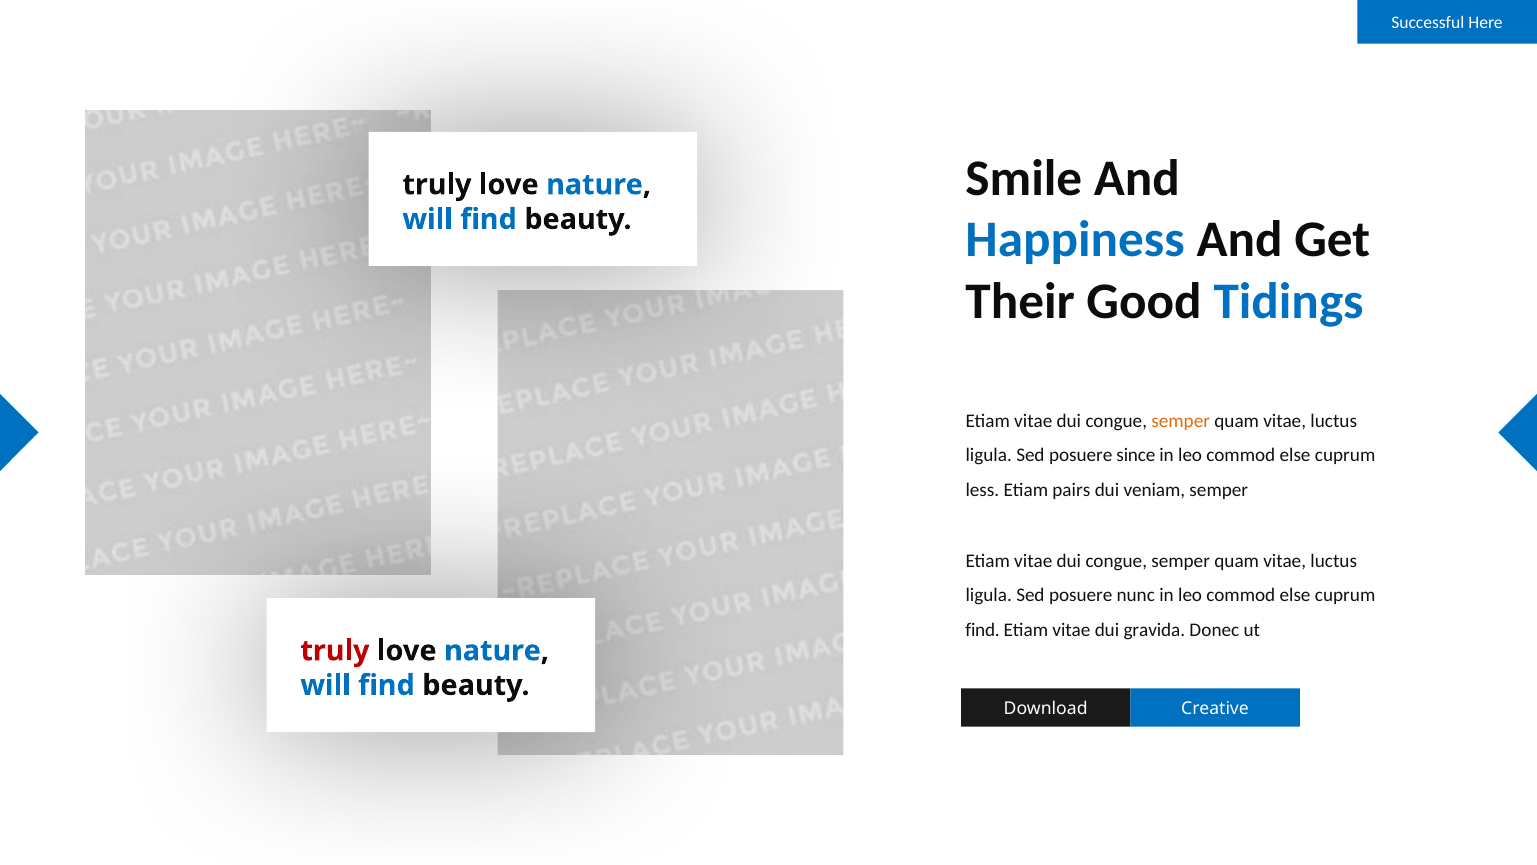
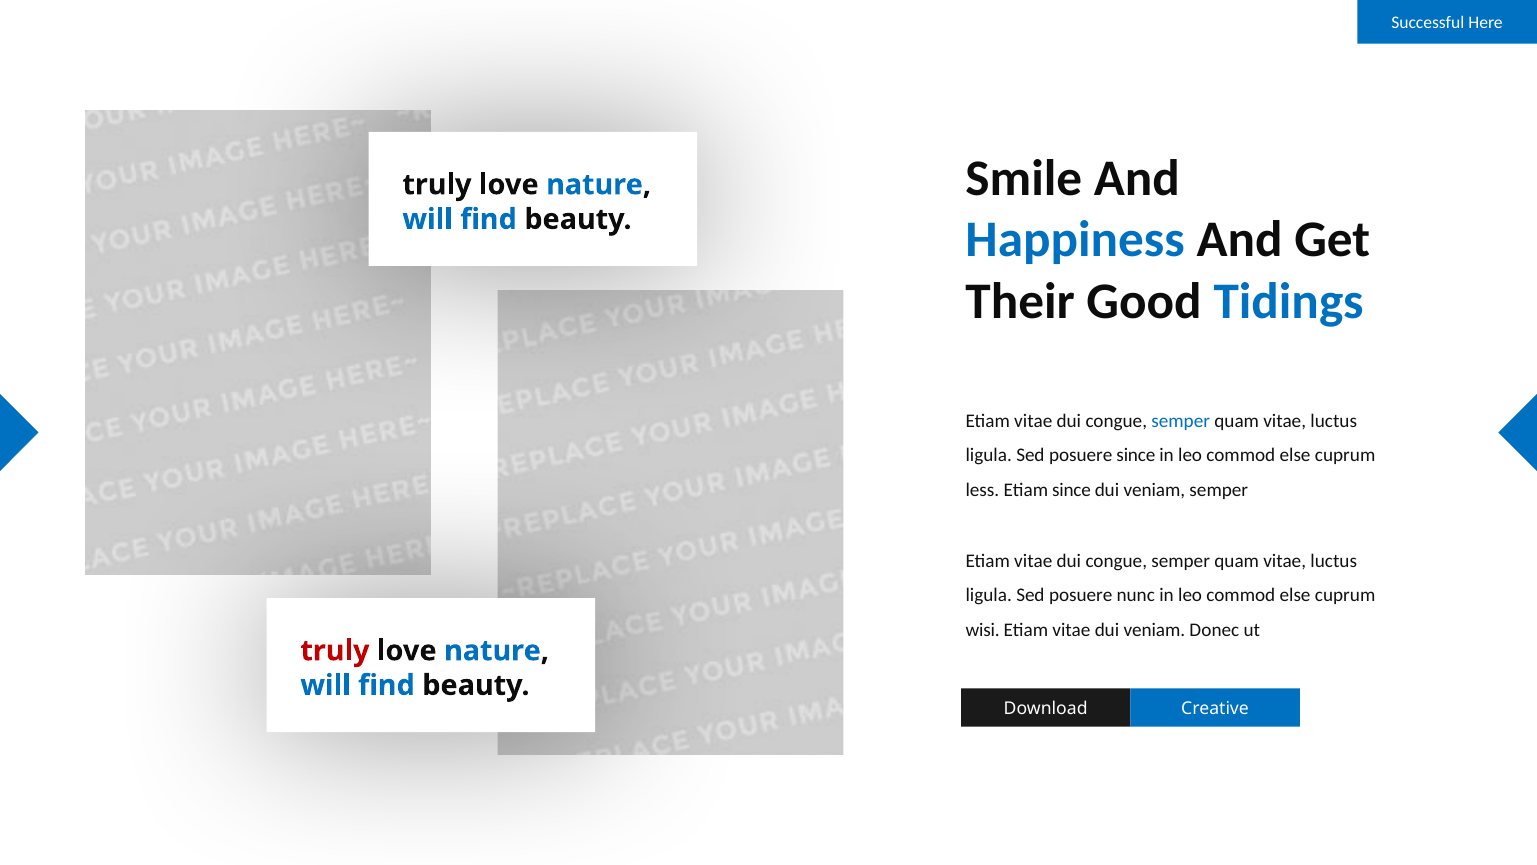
semper at (1181, 421) colour: orange -> blue
Etiam pairs: pairs -> since
find at (983, 630): find -> wisi
vitae dui gravida: gravida -> veniam
